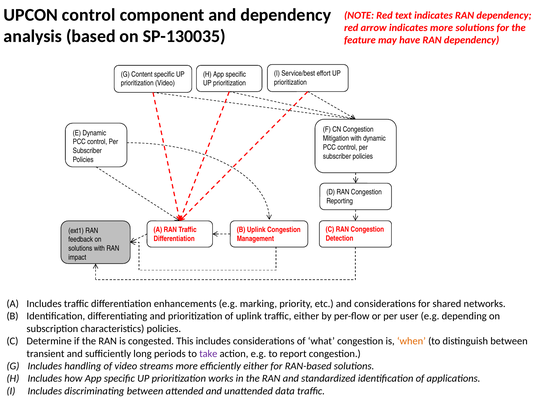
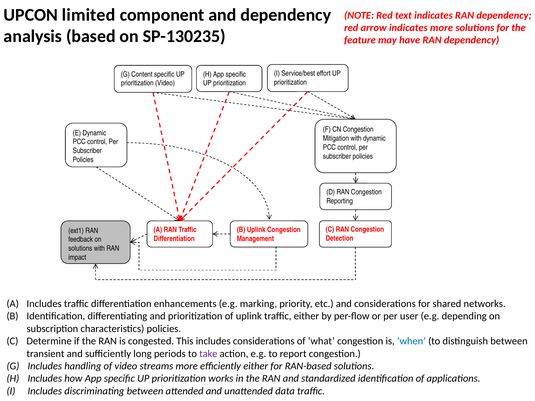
UPCON control: control -> limited
SP-130035: SP-130035 -> SP-130235
when colour: orange -> blue
